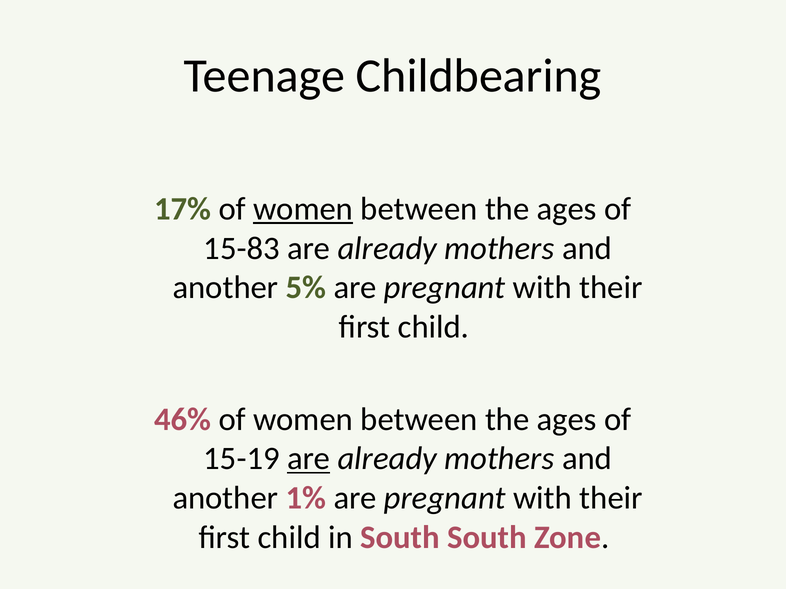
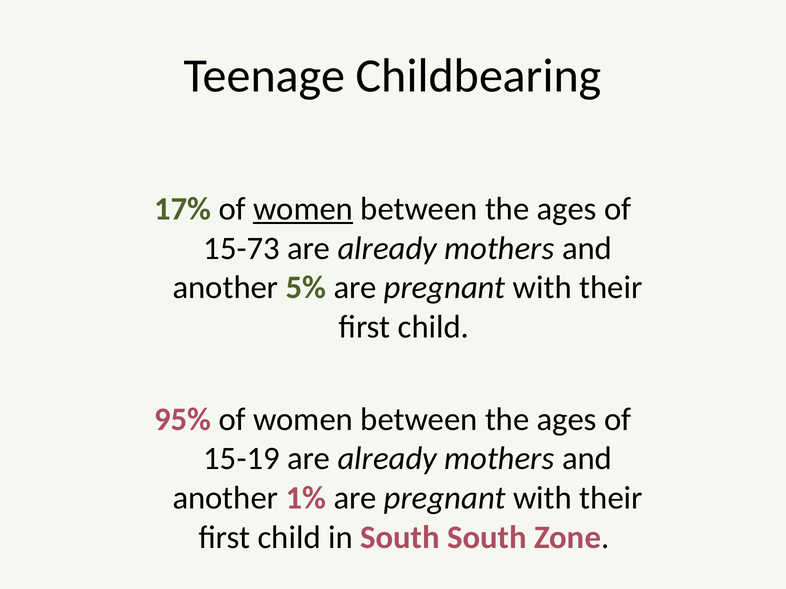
15-83: 15-83 -> 15-73
46%: 46% -> 95%
are at (309, 459) underline: present -> none
